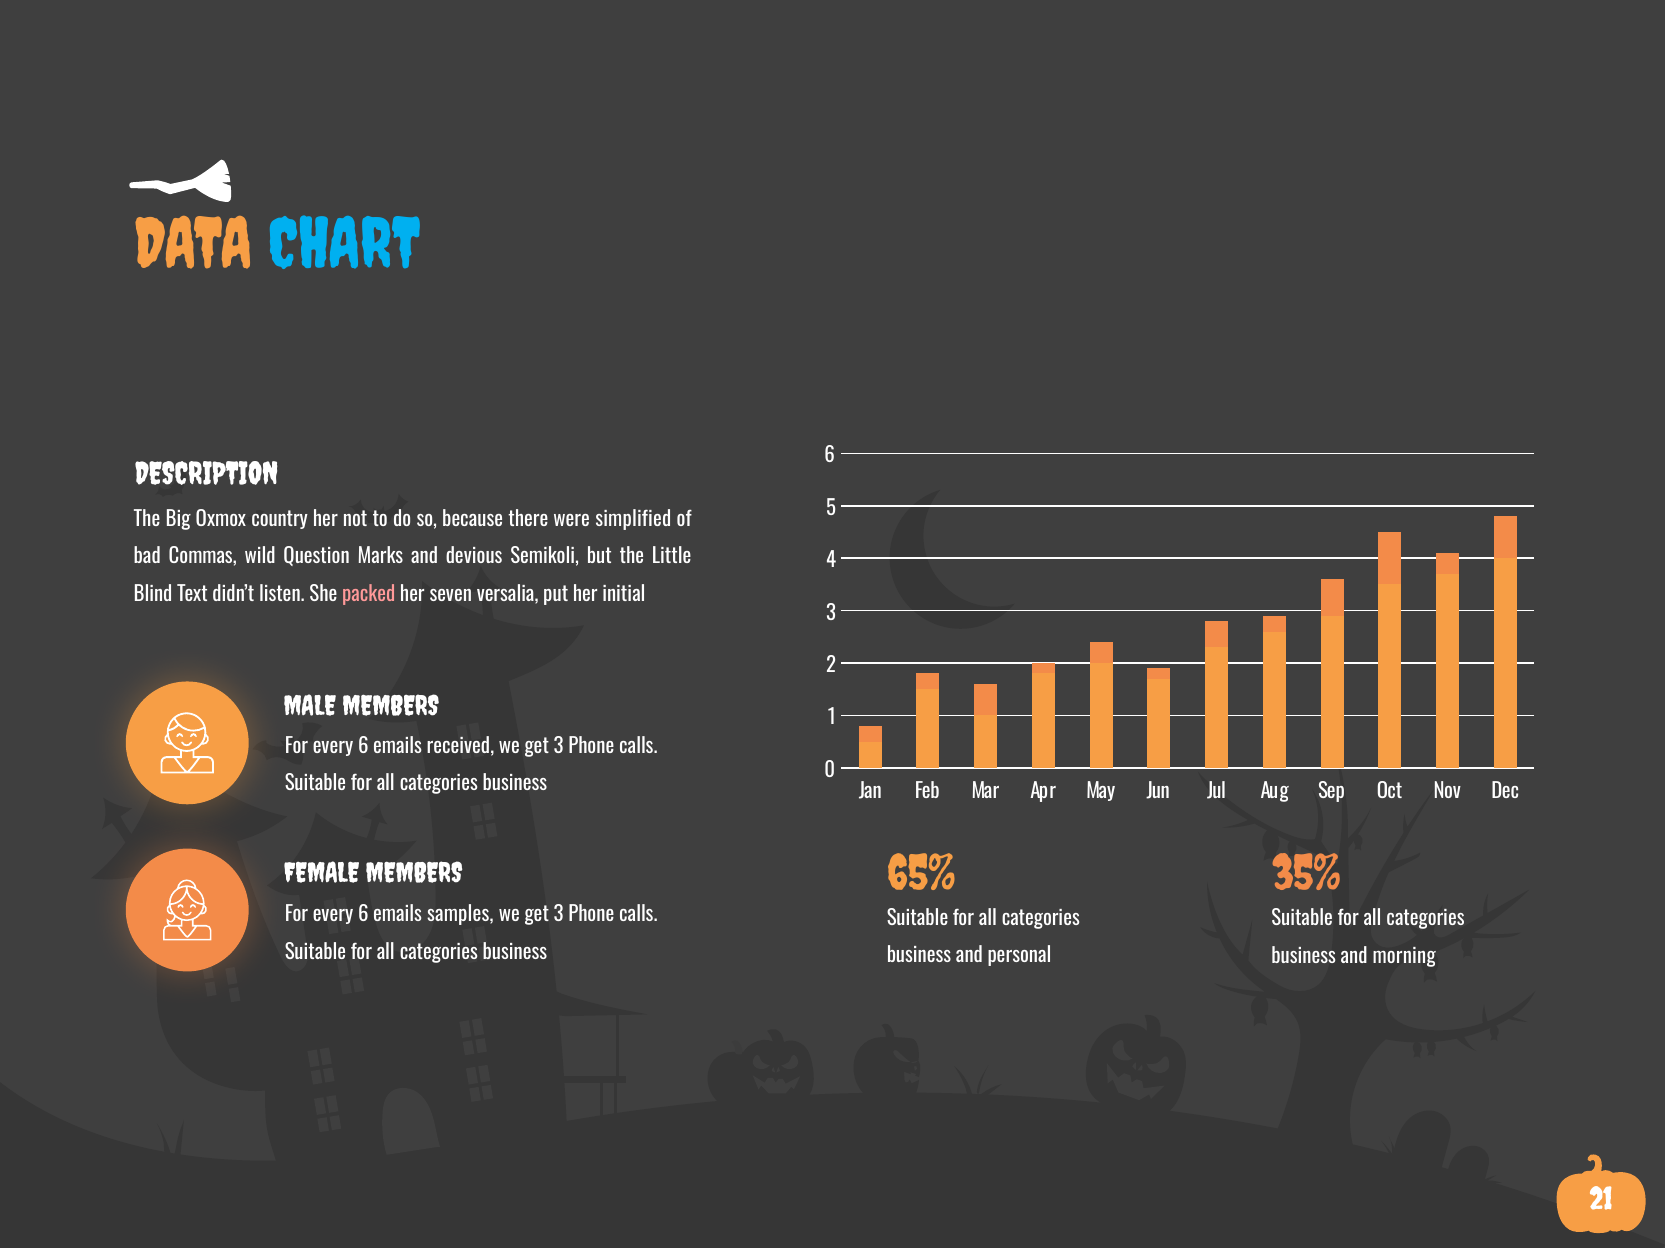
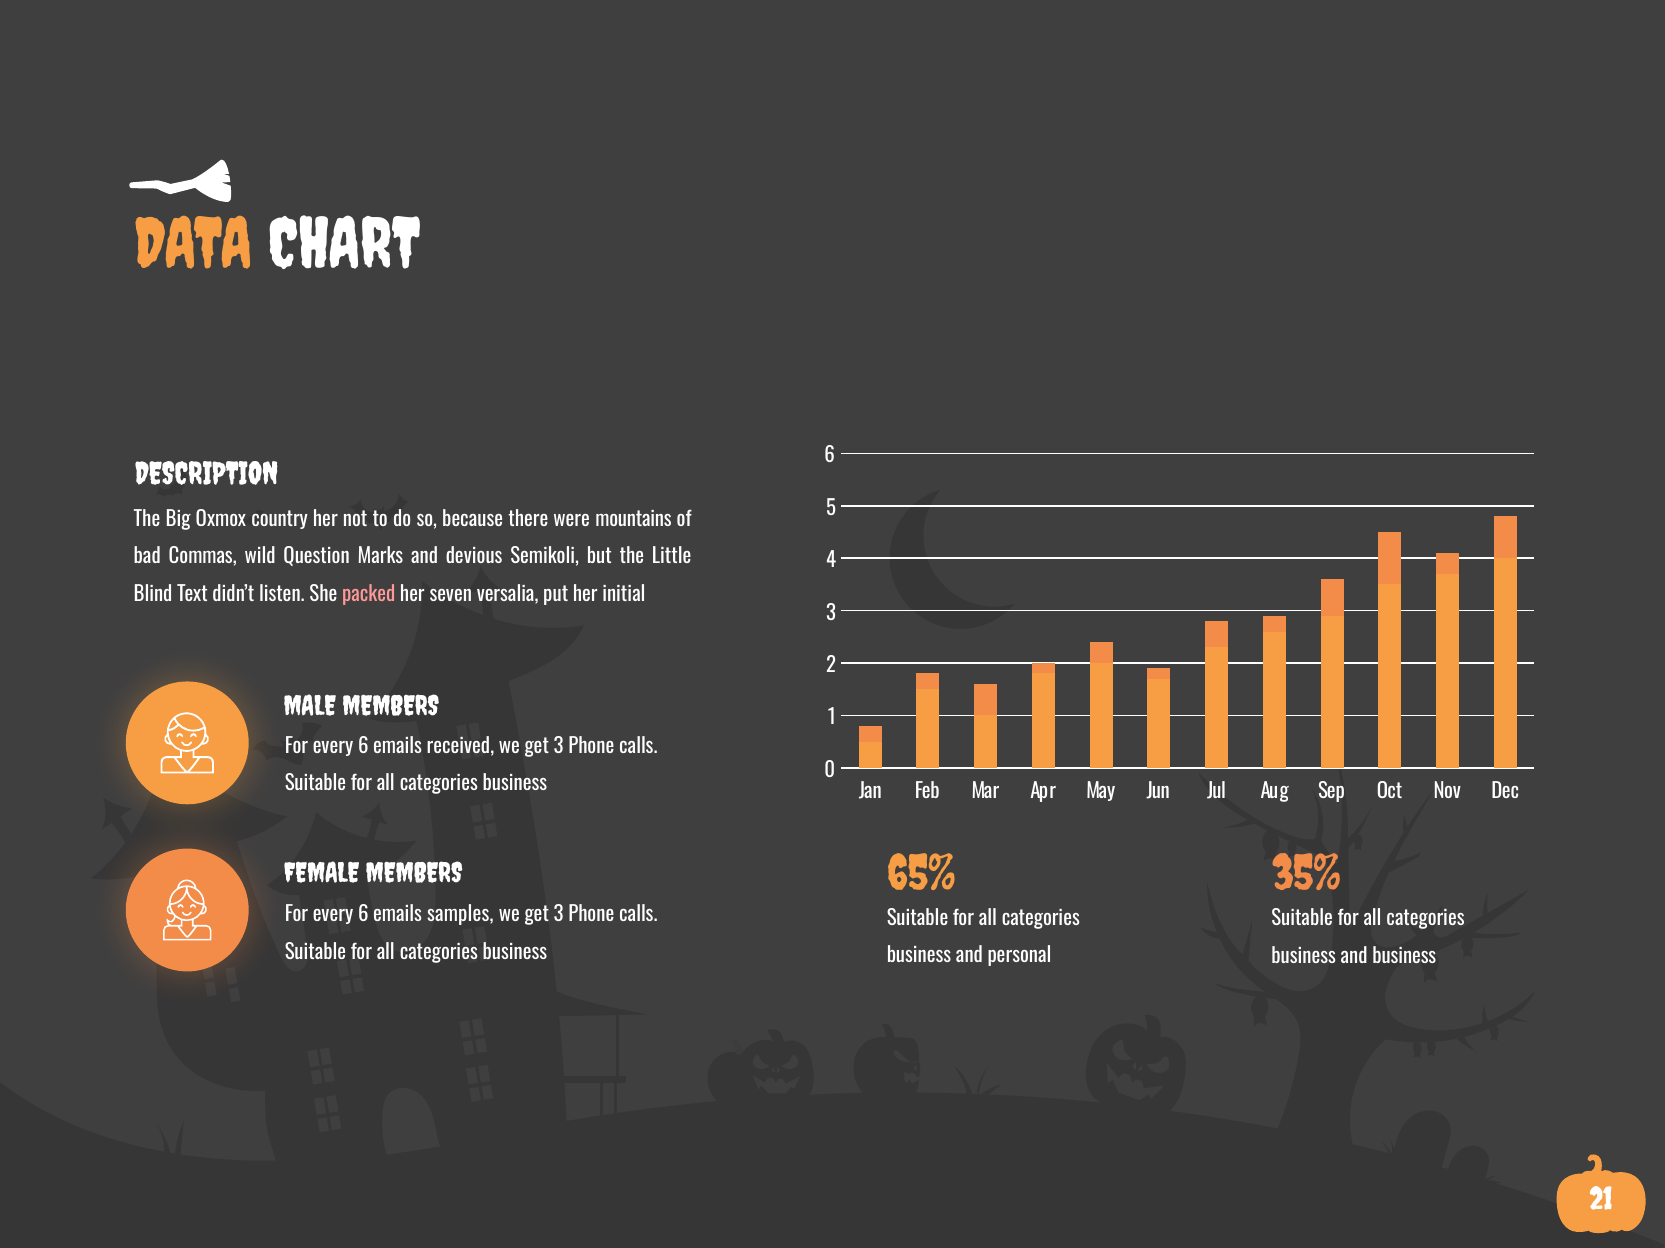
CHART colour: light blue -> white
simplified: simplified -> mountains
and morning: morning -> business
